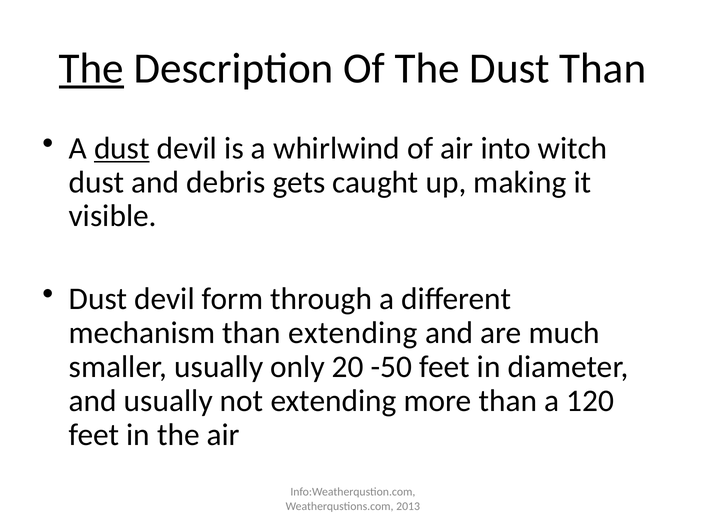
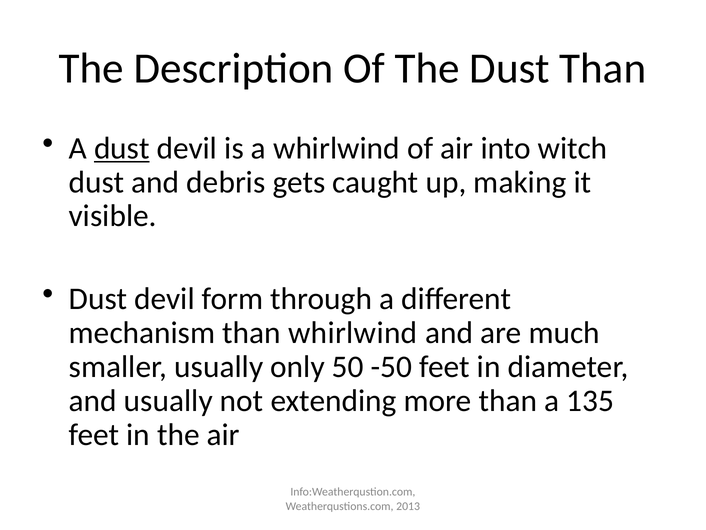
The at (91, 68) underline: present -> none
than extending: extending -> whirlwind
20: 20 -> 50
120: 120 -> 135
